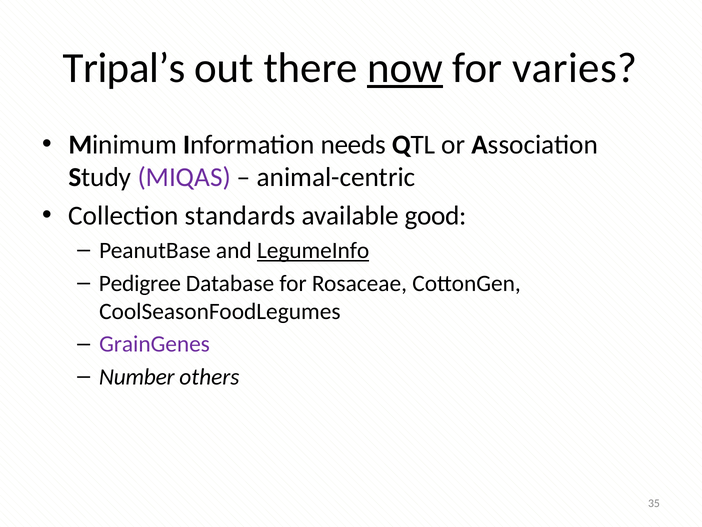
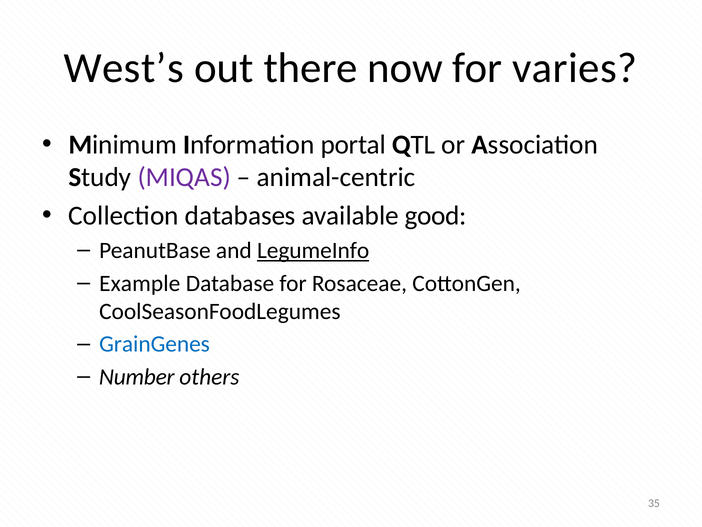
Tripal’s: Tripal’s -> West’s
now underline: present -> none
needs: needs -> portal
standards: standards -> databases
Pedigree: Pedigree -> Example
GrainGenes colour: purple -> blue
